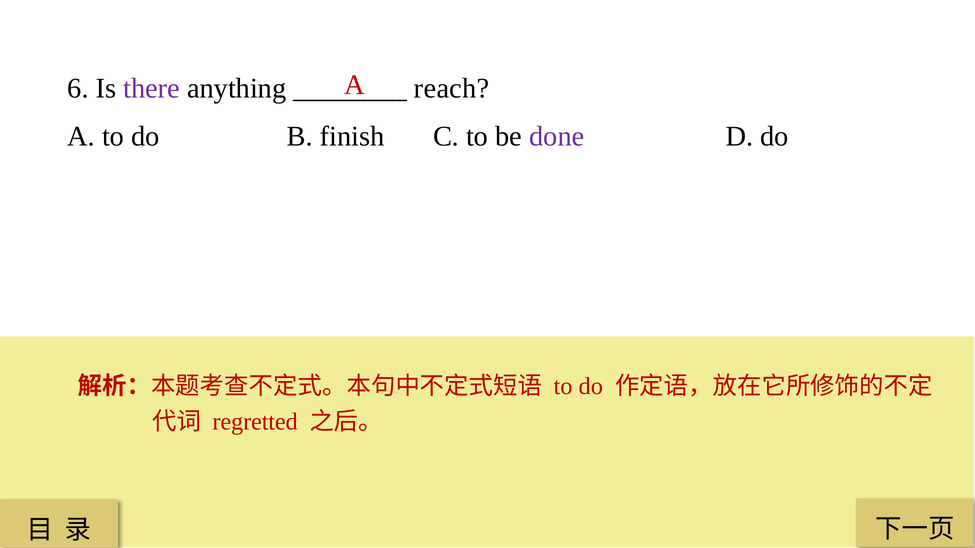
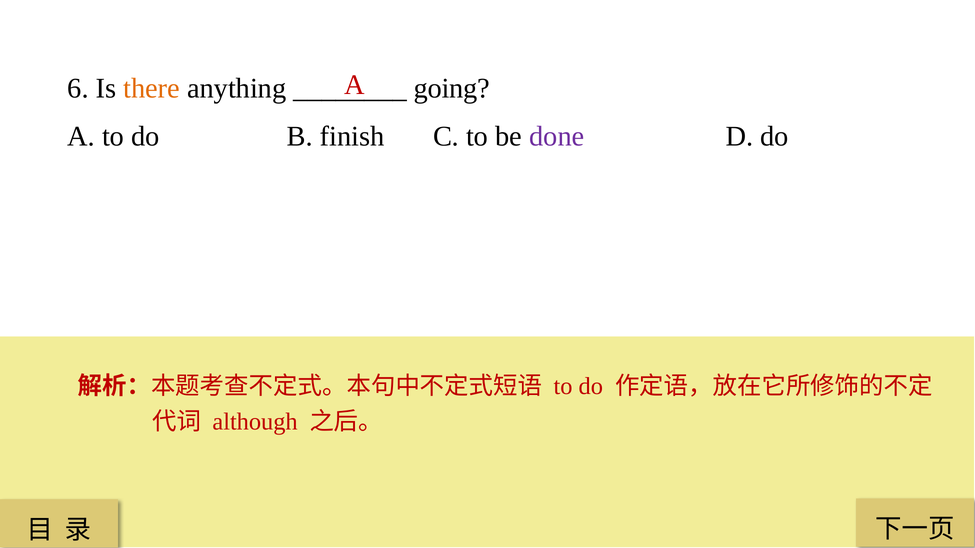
there colour: purple -> orange
reach: reach -> going
regretted: regretted -> although
